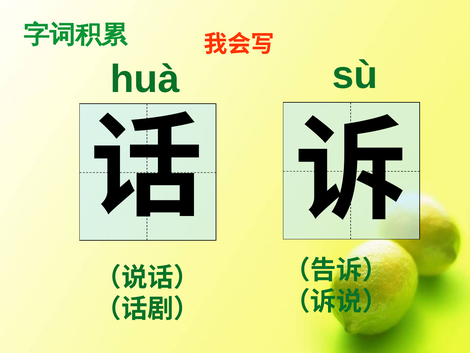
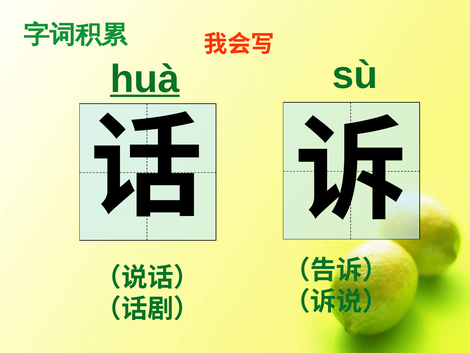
huà underline: none -> present
